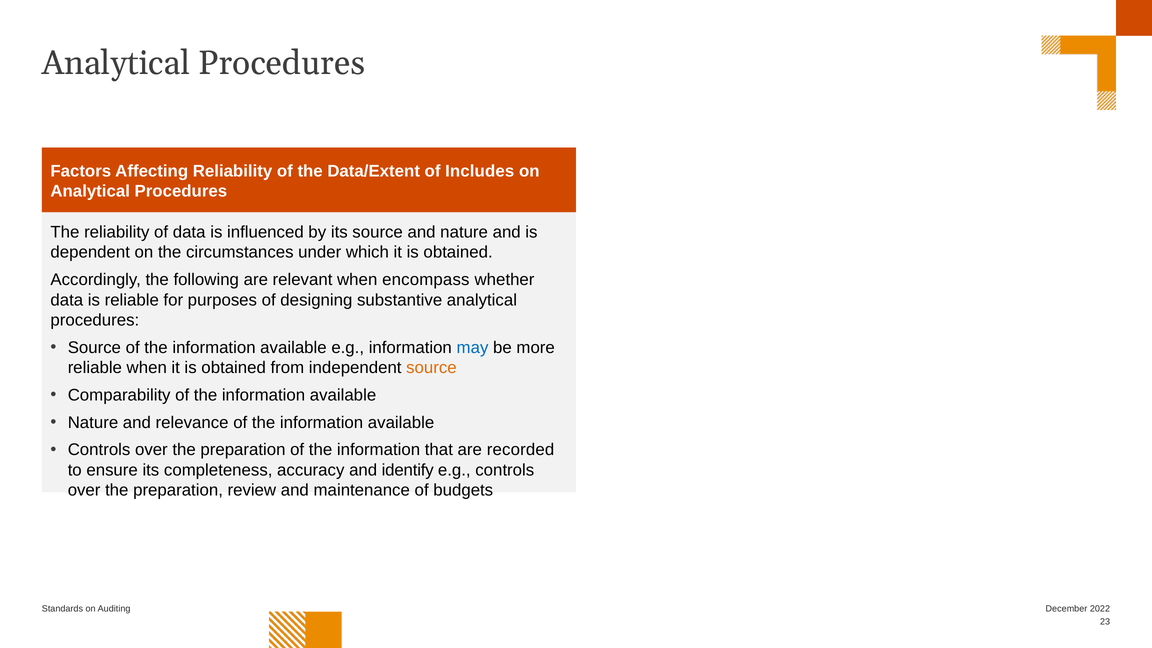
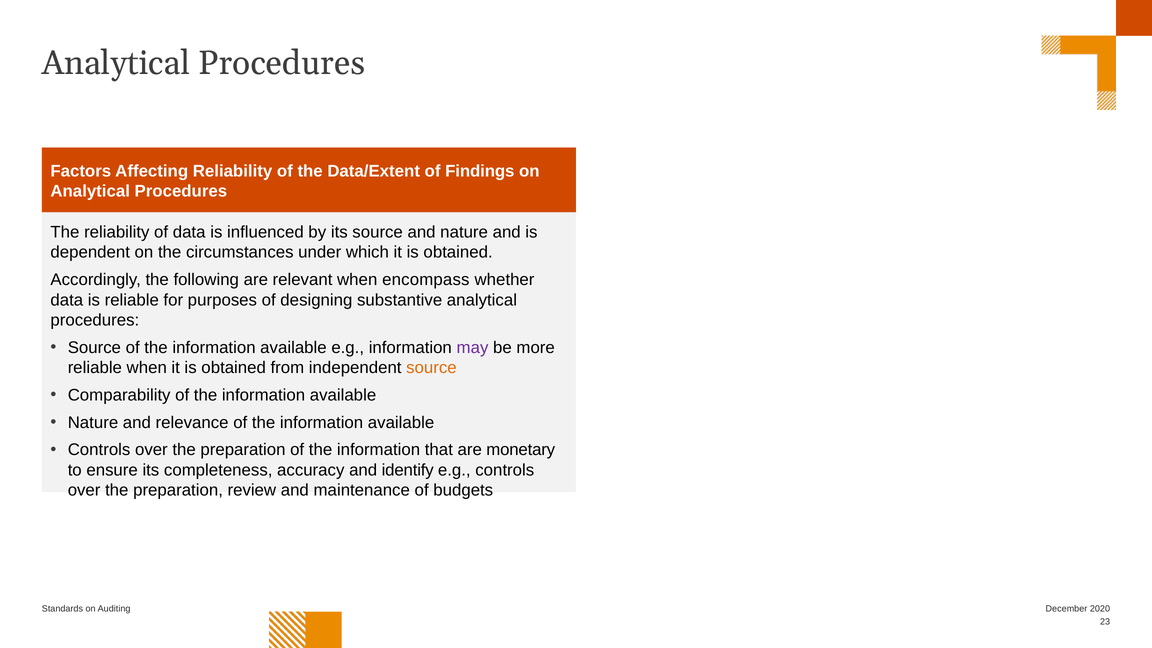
Includes: Includes -> Findings
may colour: blue -> purple
recorded: recorded -> monetary
2022: 2022 -> 2020
